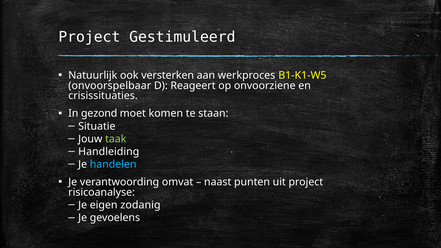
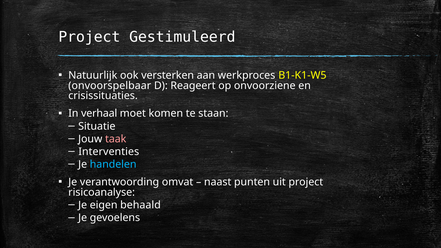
gezond: gezond -> verhaal
taak colour: light green -> pink
Handleiding: Handleiding -> Interventies
zodanig: zodanig -> behaald
